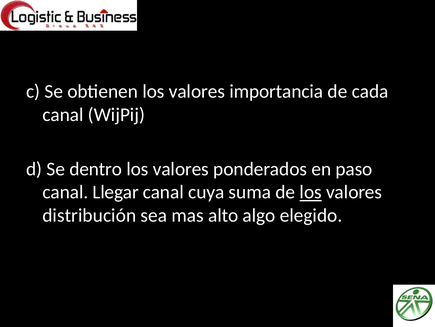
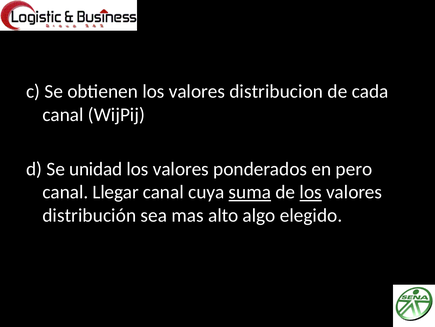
importancia: importancia -> distribucion
dentro: dentro -> unidad
paso: paso -> pero
suma underline: none -> present
